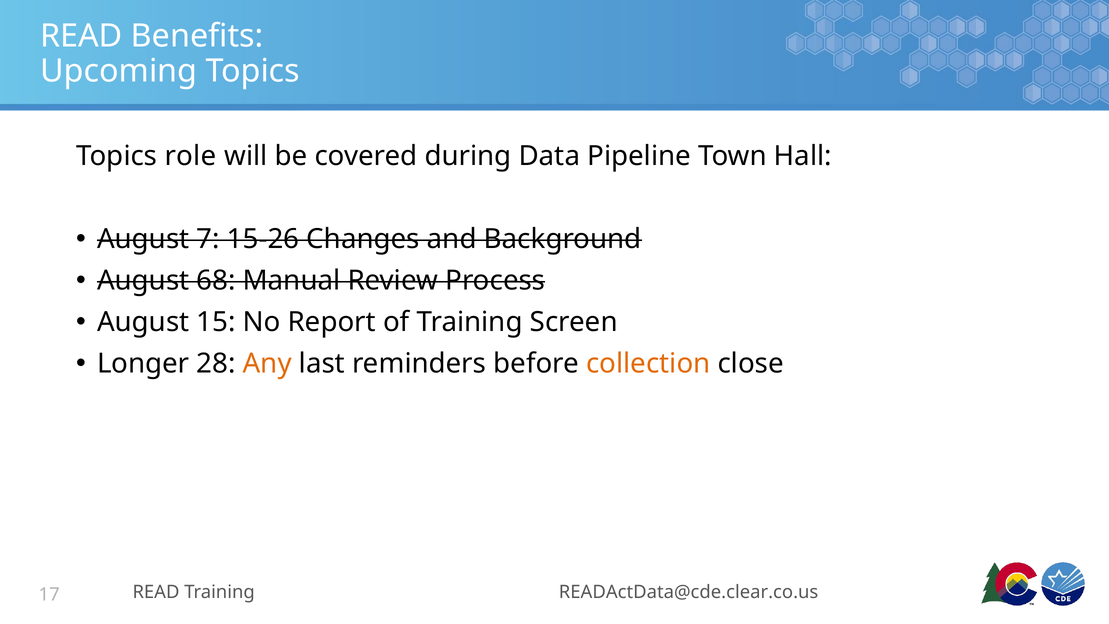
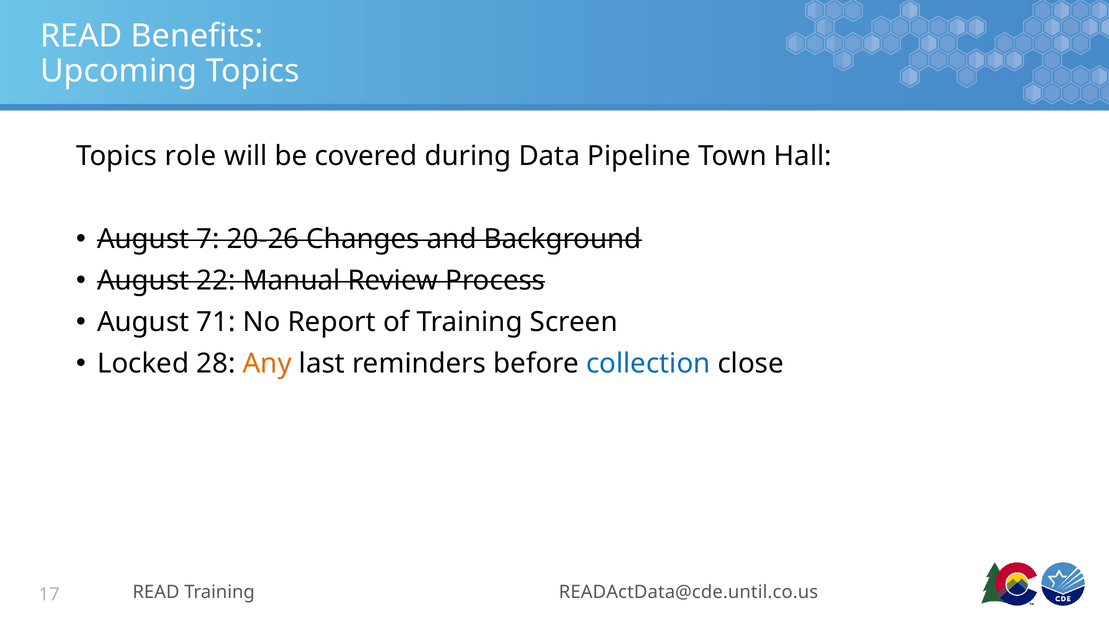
15-26: 15-26 -> 20-26
68: 68 -> 22
15: 15 -> 71
Longer: Longer -> Locked
collection colour: orange -> blue
READActData@cde.clear.co.us: READActData@cde.clear.co.us -> READActData@cde.until.co.us
